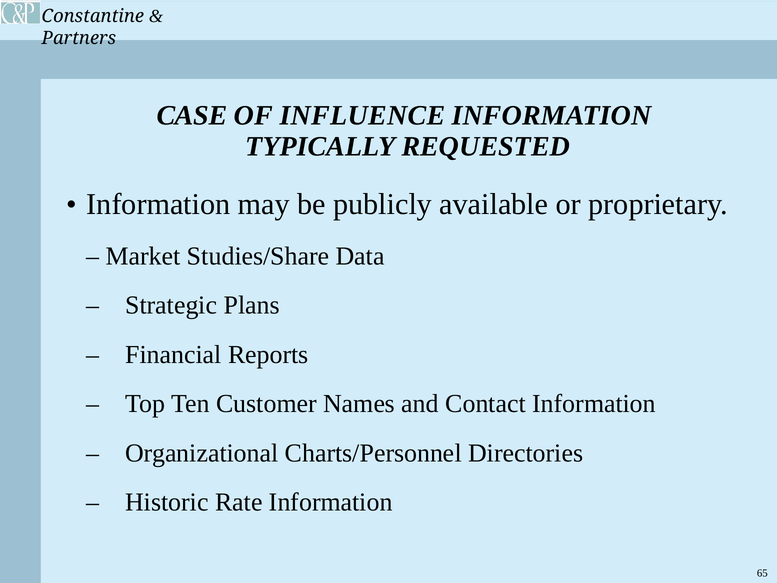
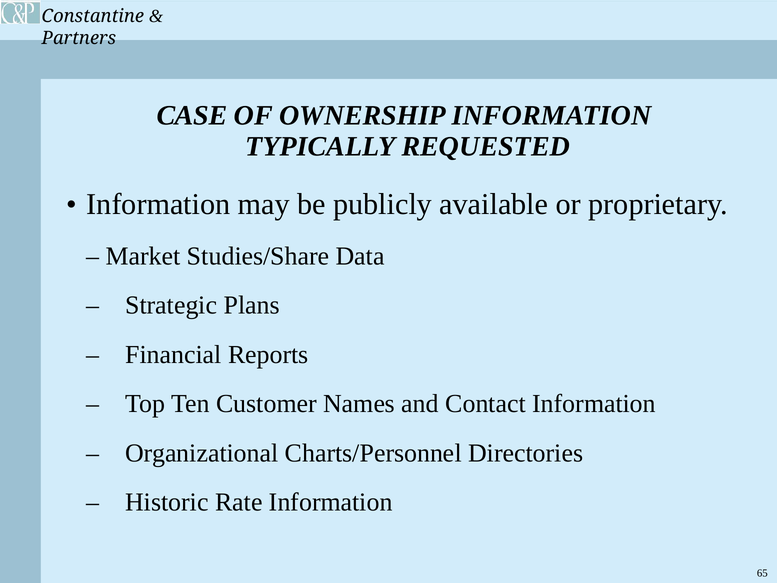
INFLUENCE: INFLUENCE -> OWNERSHIP
